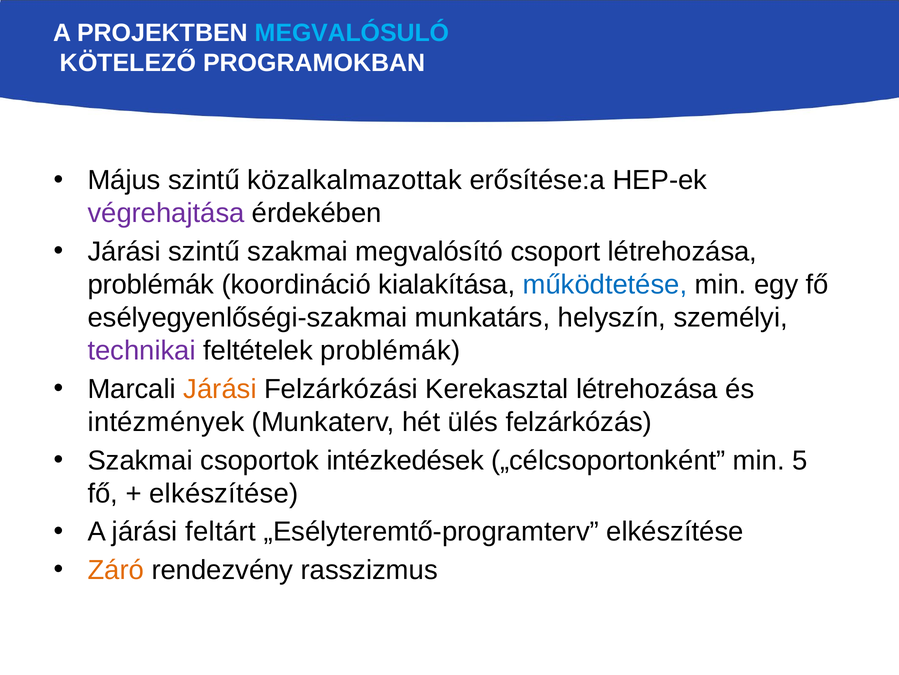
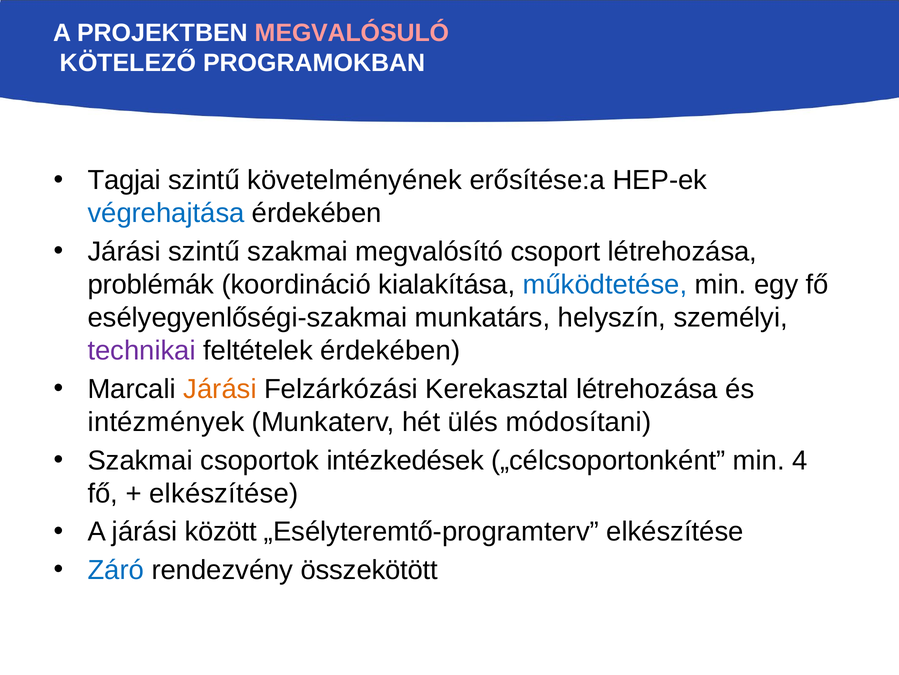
MEGVALÓSULÓ colour: light blue -> pink
Május: Május -> Tagjai
közalkalmazottak: közalkalmazottak -> követelményének
végrehajtása colour: purple -> blue
feltételek problémák: problémák -> érdekében
felzárkózás: felzárkózás -> módosítani
5: 5 -> 4
feltárt: feltárt -> között
Záró colour: orange -> blue
rasszizmus: rasszizmus -> összekötött
